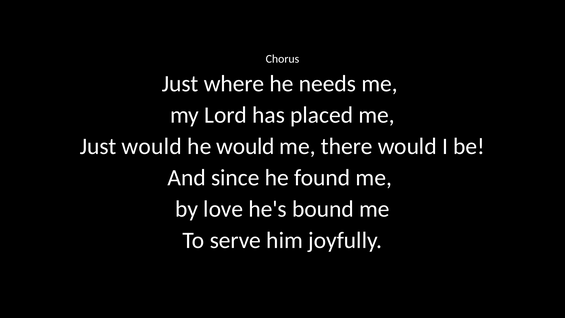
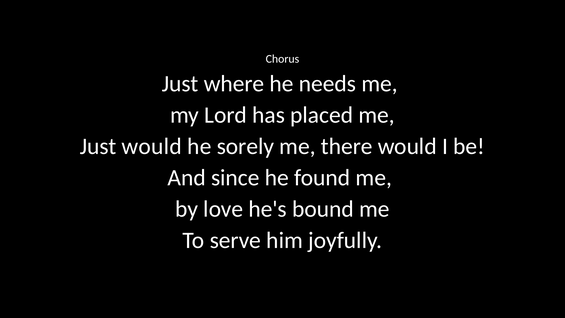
he would: would -> sorely
